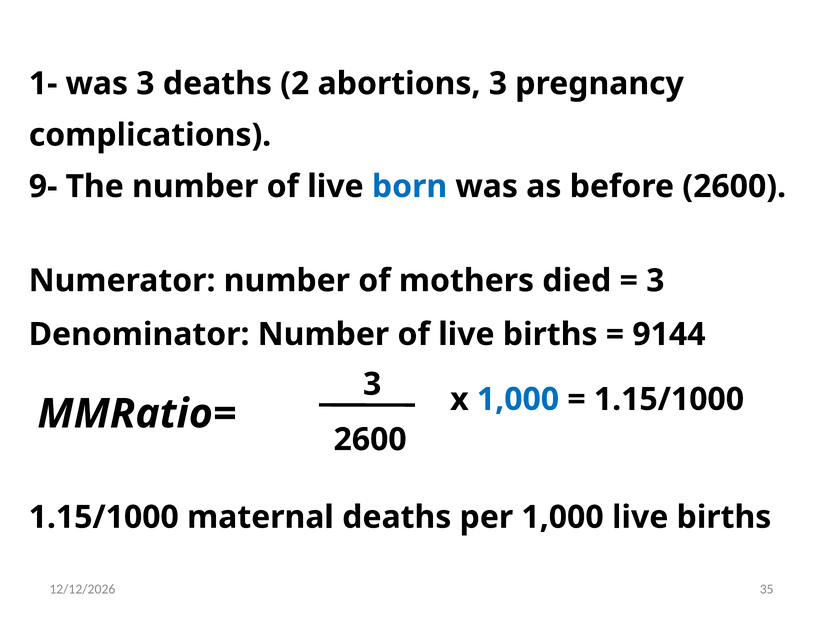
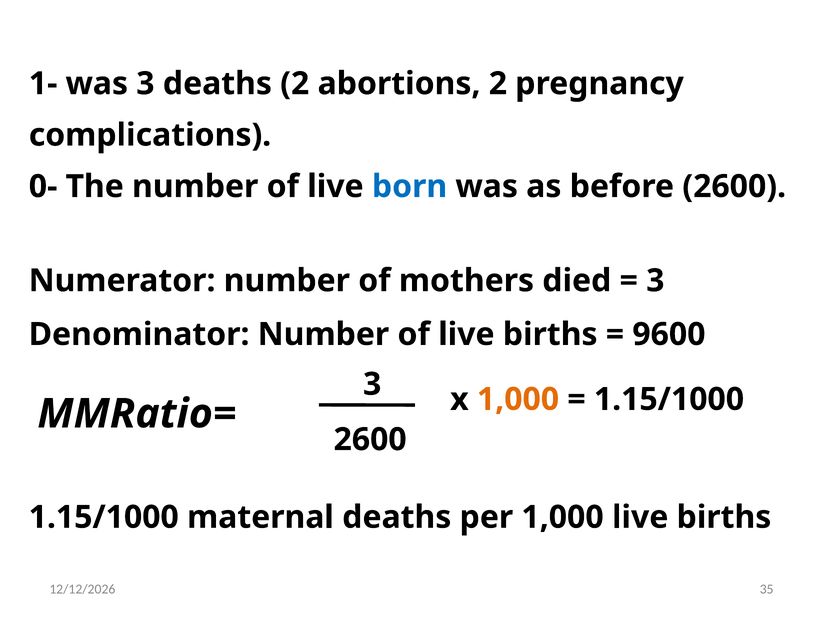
abortions 3: 3 -> 2
9-: 9- -> 0-
9144: 9144 -> 9600
1,000 at (518, 399) colour: blue -> orange
